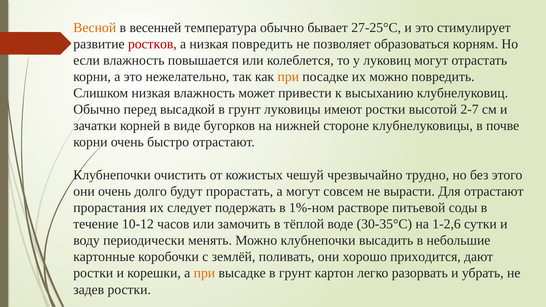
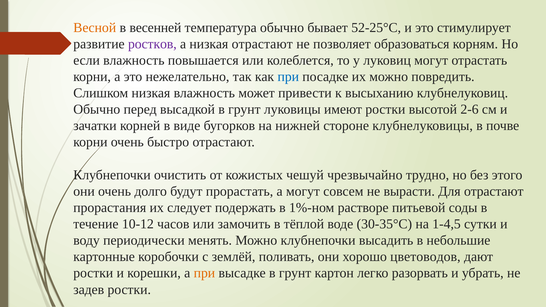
27-25°С: 27-25°С -> 52-25°С
ростков colour: red -> purple
низкая повредить: повредить -> отрастают
при at (288, 77) colour: orange -> blue
2-7: 2-7 -> 2-6
1-2,6: 1-2,6 -> 1-4,5
приходится: приходится -> цветоводов
